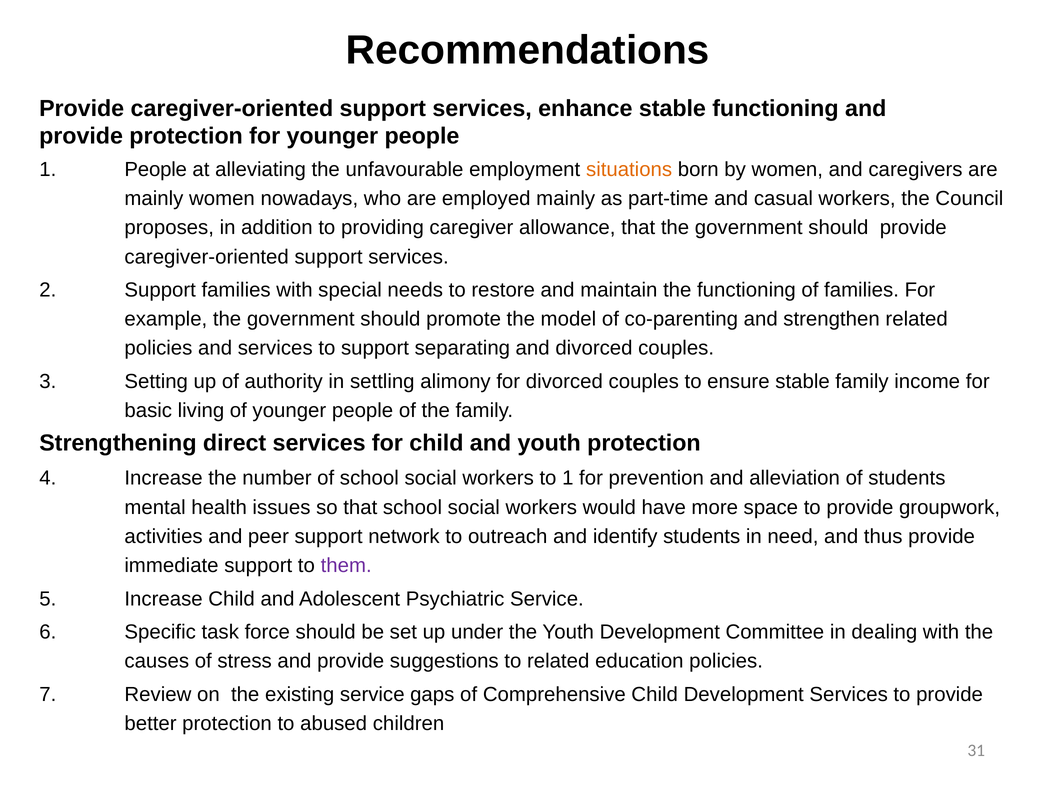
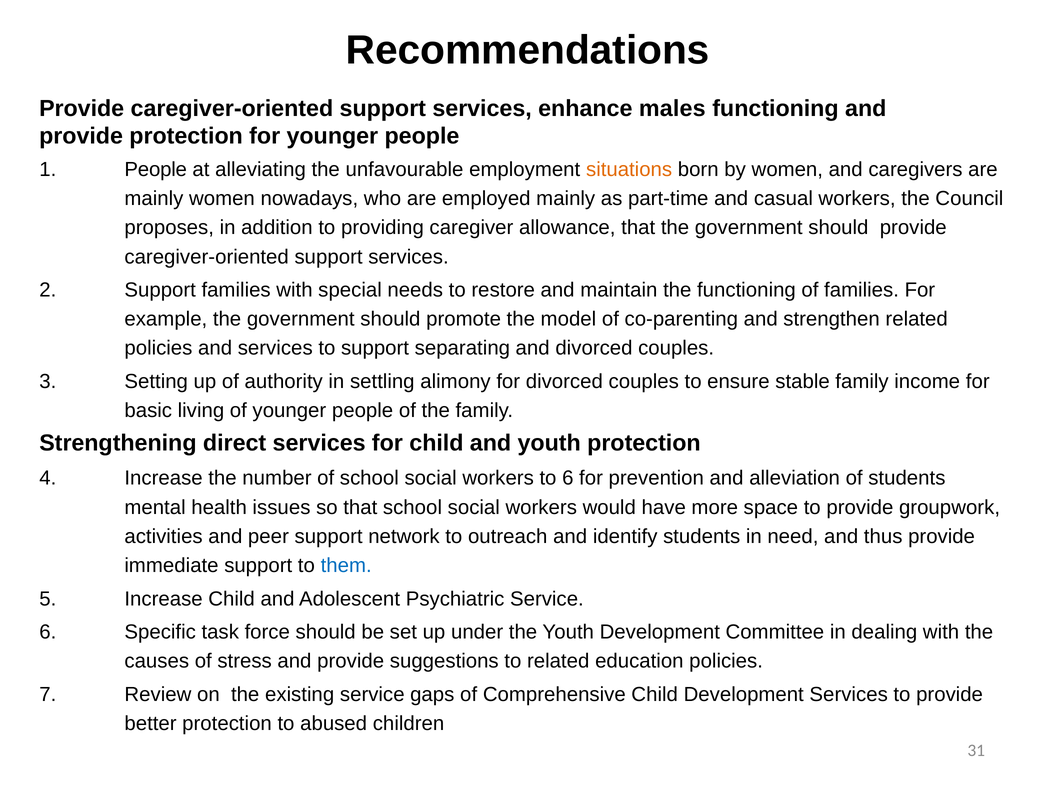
enhance stable: stable -> males
to 1: 1 -> 6
them colour: purple -> blue
